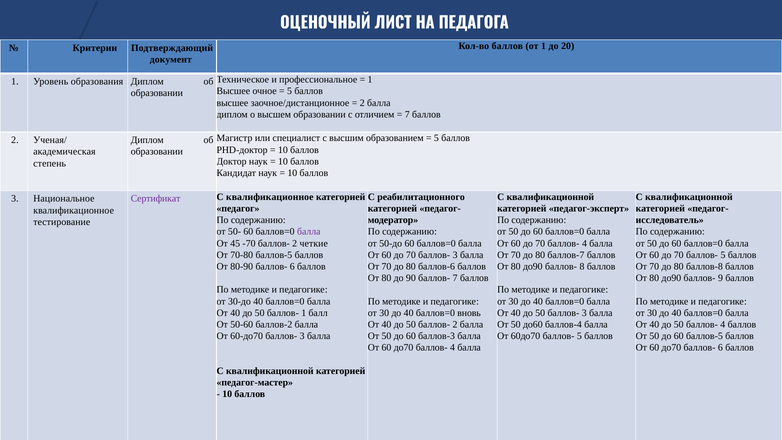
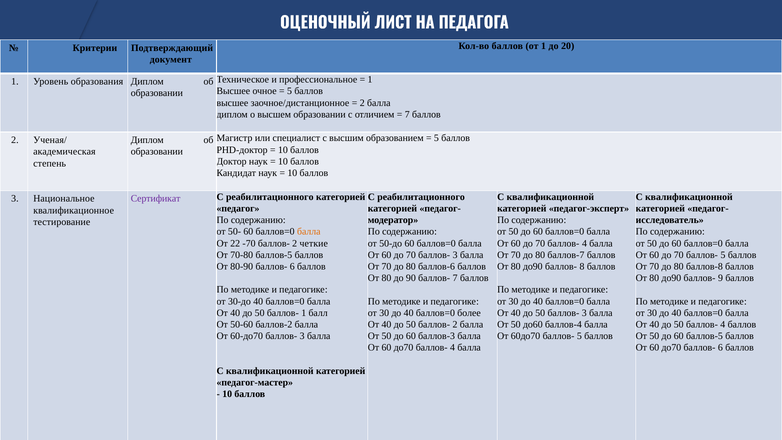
квалификационное at (270, 197): квалификационное -> реабилитационного
балла at (309, 232) colour: purple -> orange
45: 45 -> 22
вновь: вновь -> более
